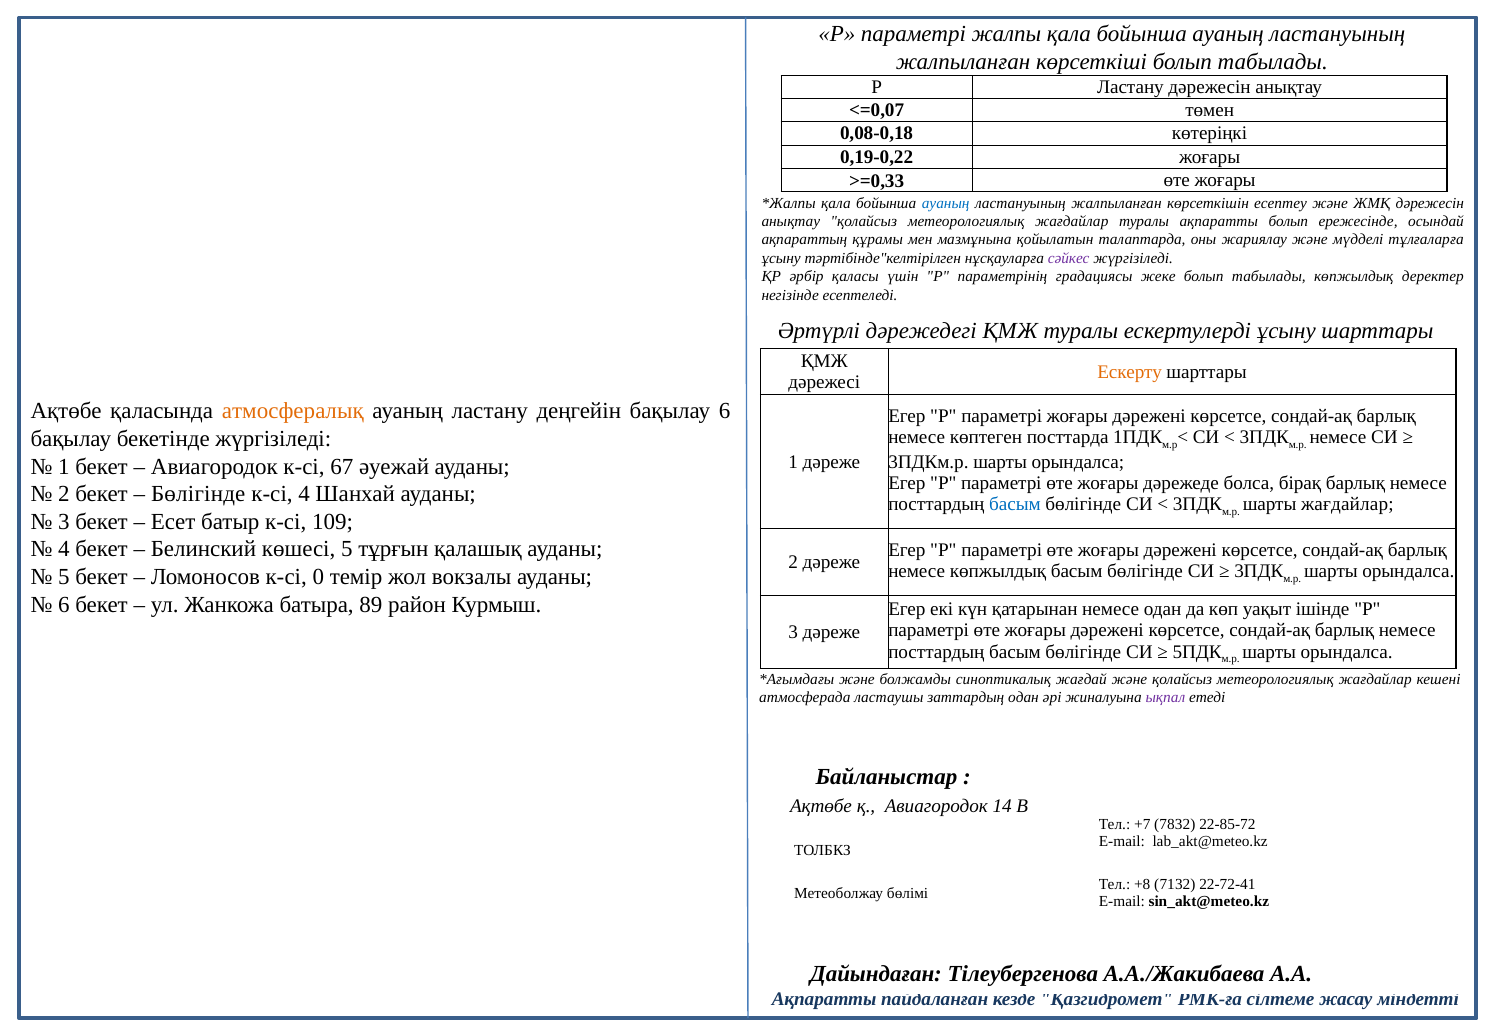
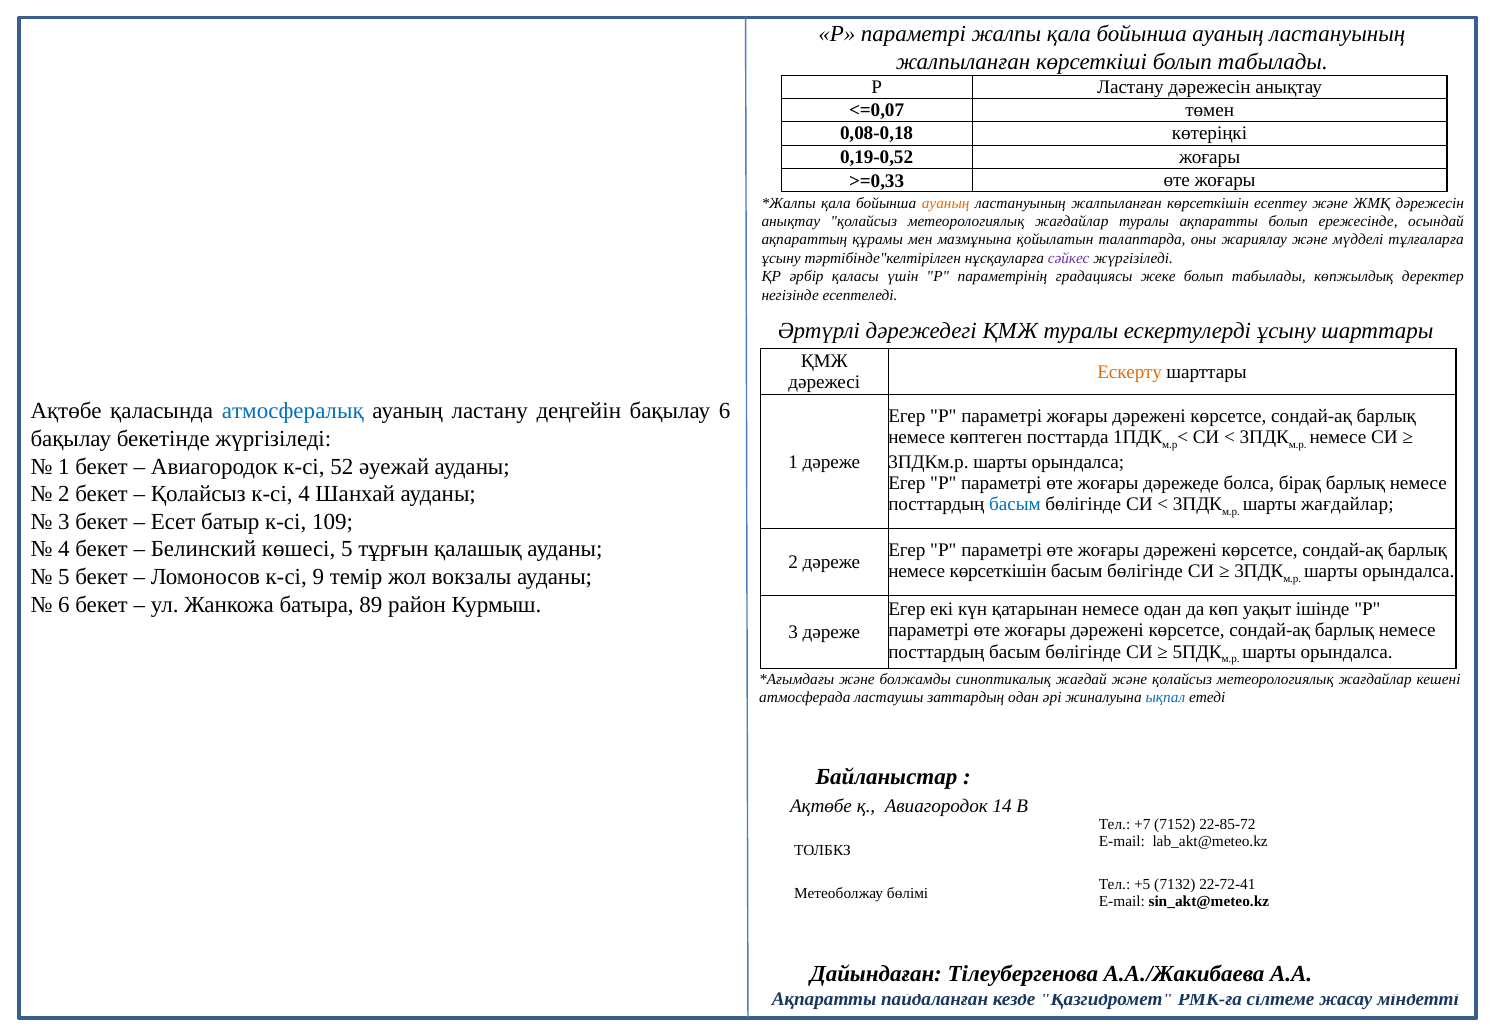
0,19-0,22: 0,19-0,22 -> 0,19-0,52
ауаның at (946, 203) colour: blue -> orange
атмосфералық colour: orange -> blue
67: 67 -> 52
Бөлігінде at (198, 494): Бөлігінде -> Қолайсыз
немесе көпжылдық: көпжылдық -> көрсеткішін
0: 0 -> 9
ықпал colour: purple -> blue
7832: 7832 -> 7152
+8: +8 -> +5
